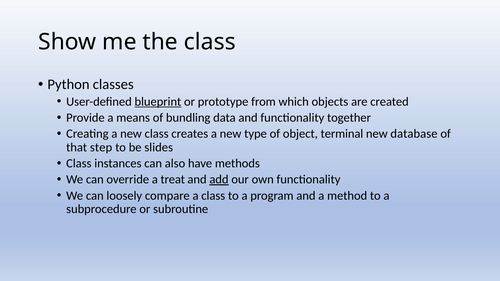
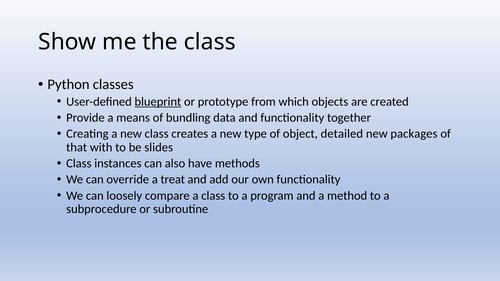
terminal: terminal -> detailed
database: database -> packages
step: step -> with
add underline: present -> none
